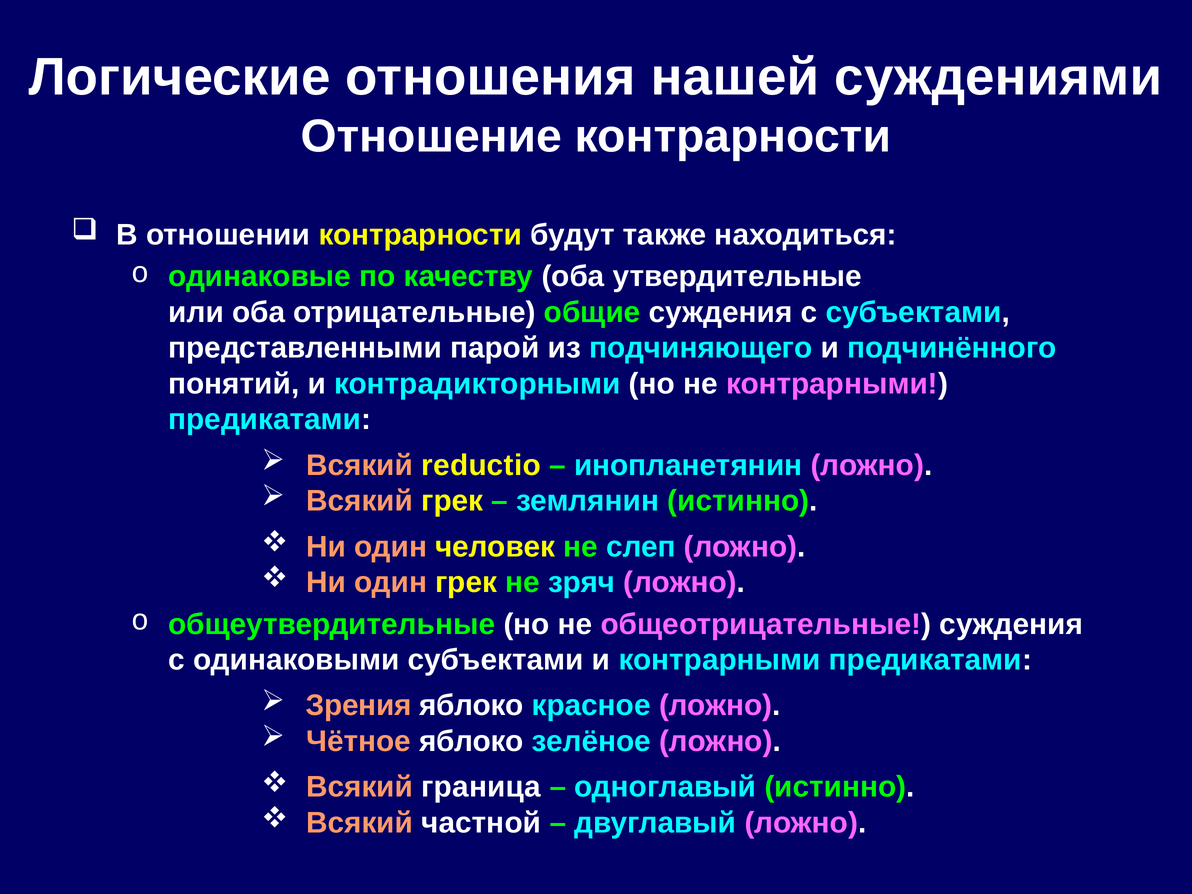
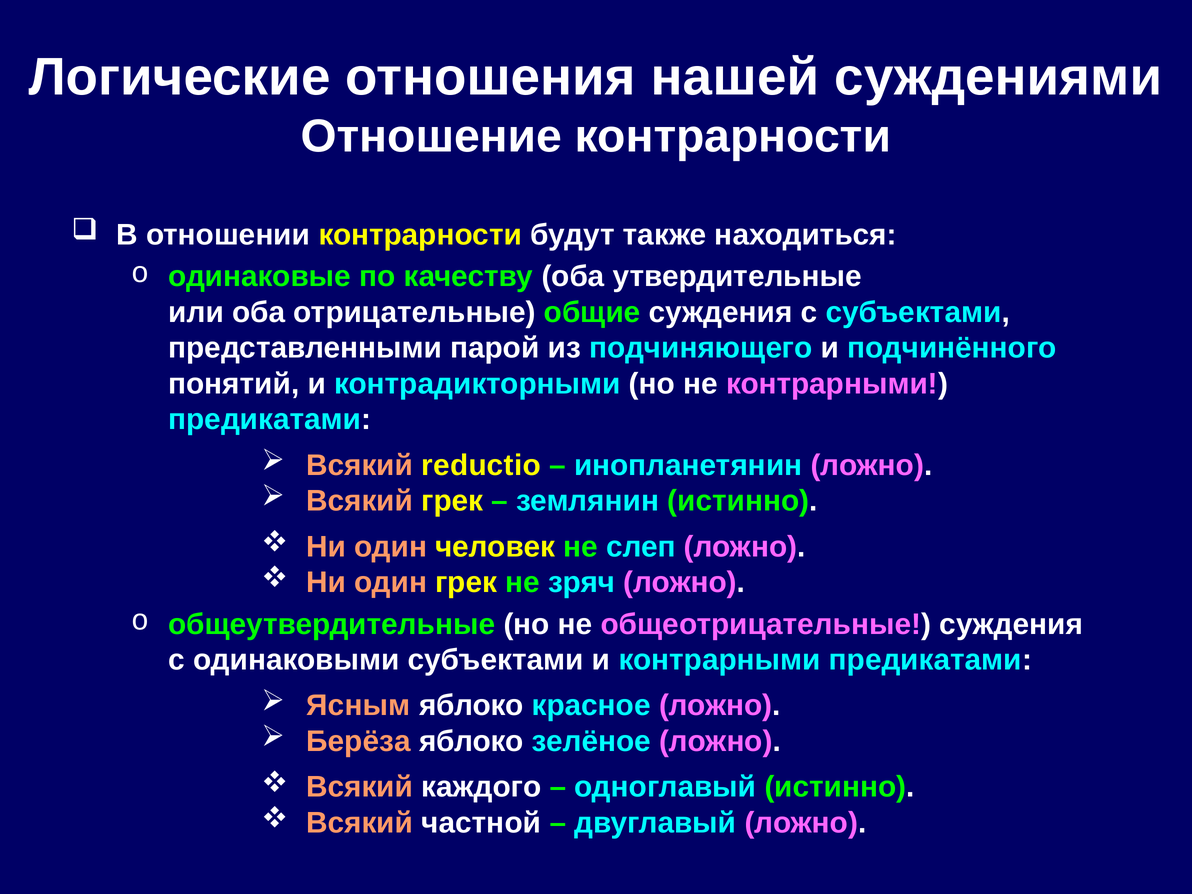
Зрения: Зрения -> Ясным
Чётное: Чётное -> Берёза
граница: граница -> каждого
